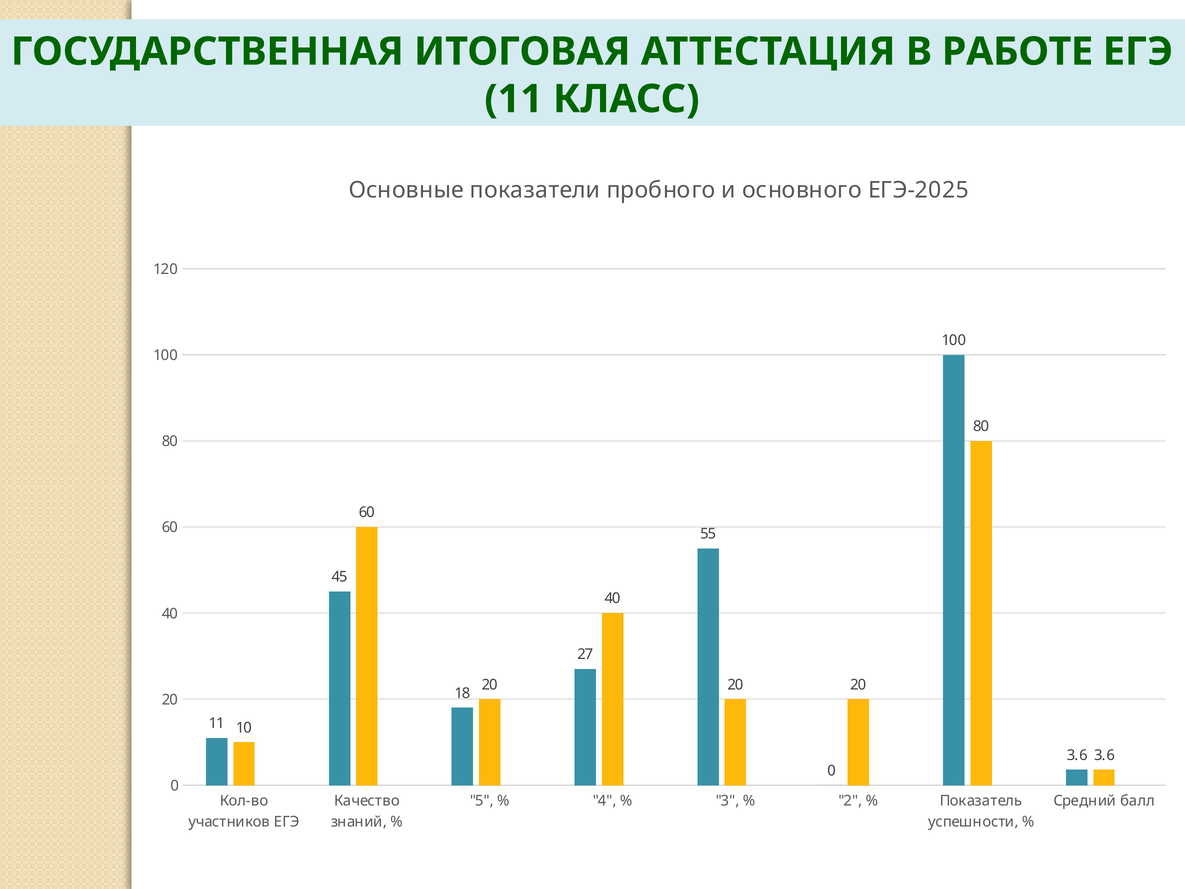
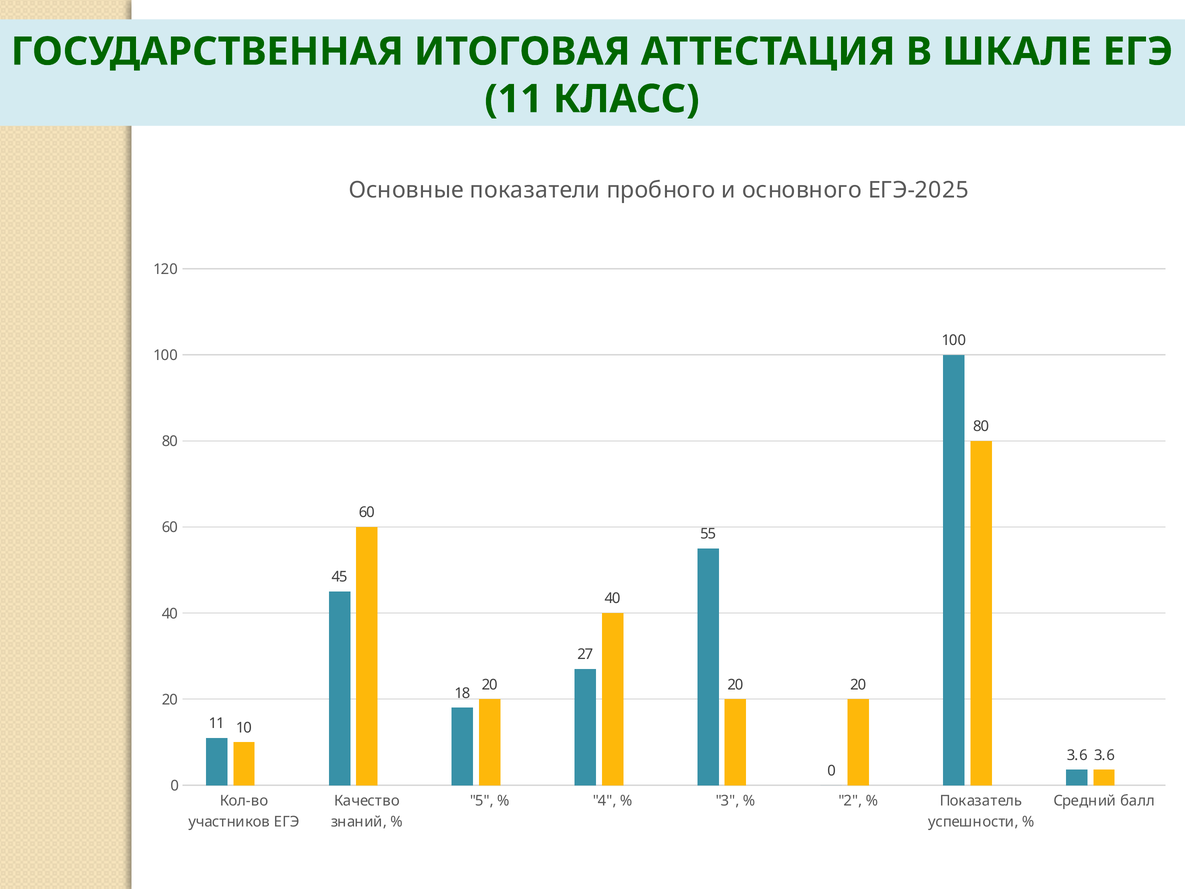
РАБОТЕ: РАБОТЕ -> ШКАЛЕ
